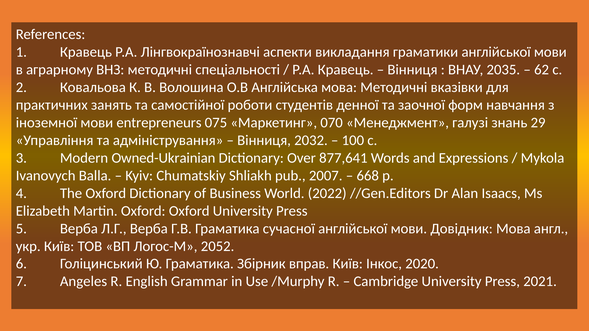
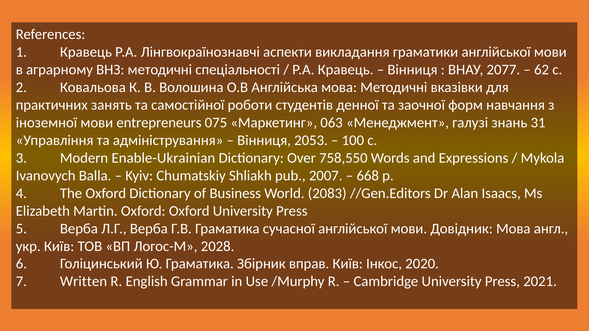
2035: 2035 -> 2077
070: 070 -> 063
29: 29 -> 31
2032: 2032 -> 2053
Owned-Ukrainian: Owned-Ukrainian -> Enable-Ukrainian
877,641: 877,641 -> 758,550
2022: 2022 -> 2083
2052: 2052 -> 2028
Angeles: Angeles -> Written
